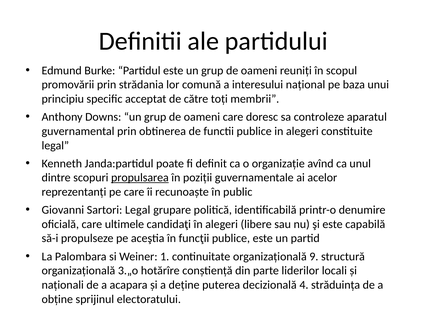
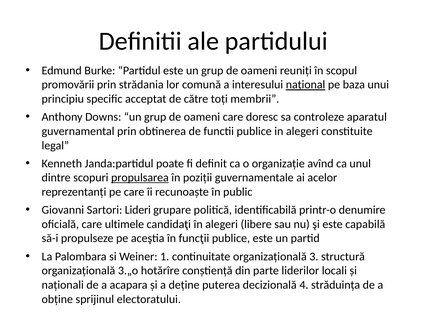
naţional underline: none -> present
Sartori Legal: Legal -> Lideri
9: 9 -> 3
